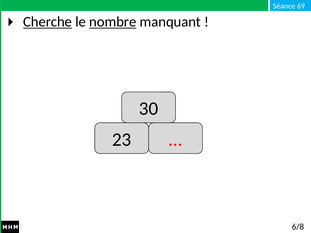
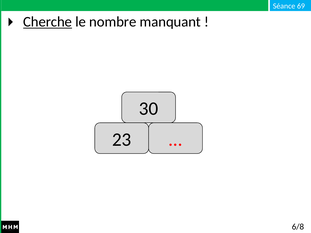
nombre underline: present -> none
